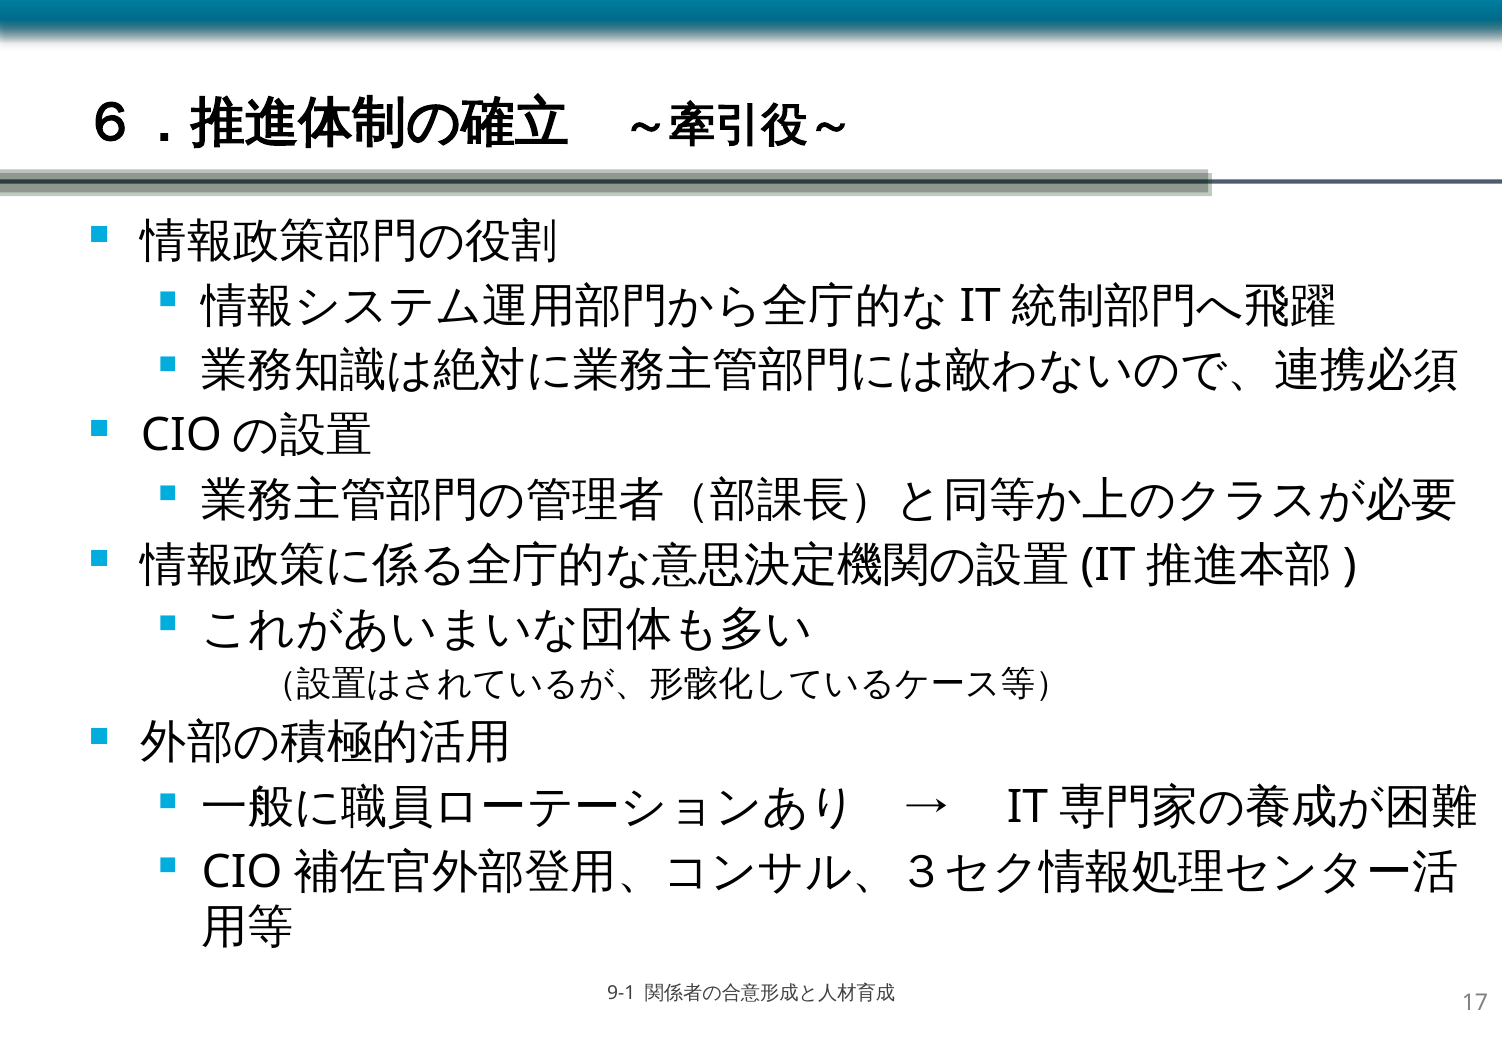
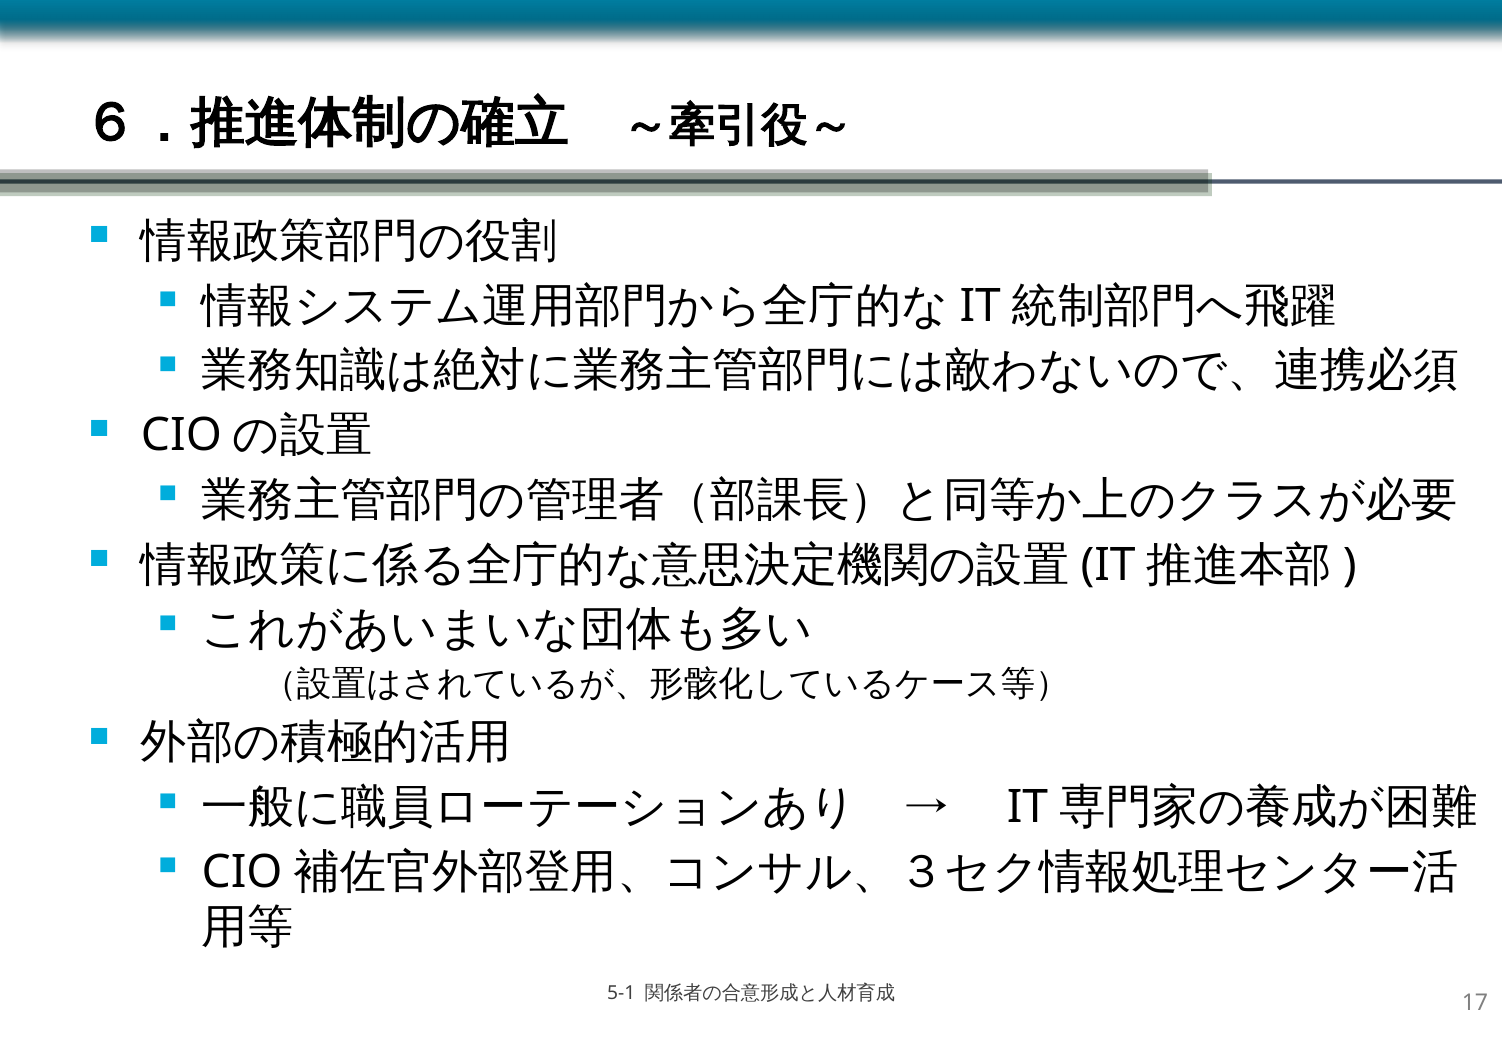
9-1: 9-1 -> 5-1
